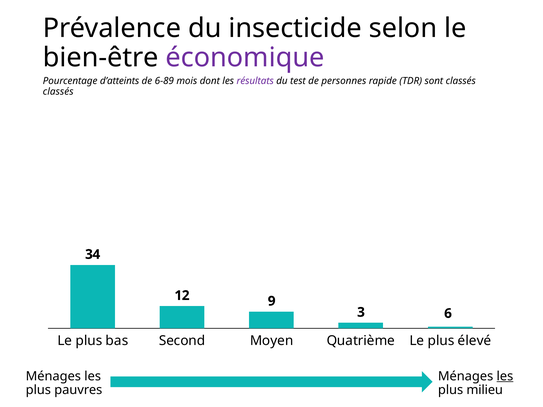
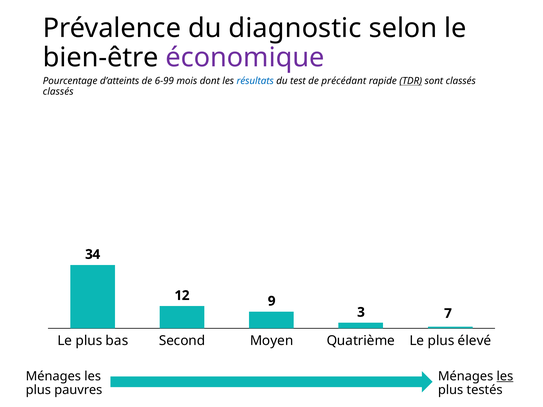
insecticide: insecticide -> diagnostic
6-89: 6-89 -> 6-99
résultats colour: purple -> blue
personnes: personnes -> précédant
TDR underline: none -> present
6: 6 -> 7
milieu: milieu -> testés
